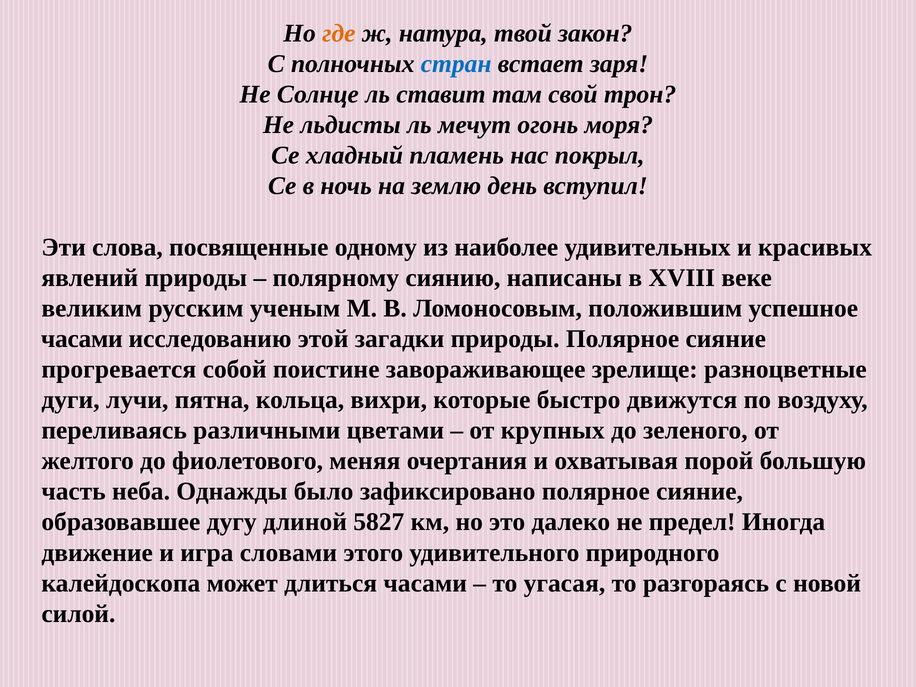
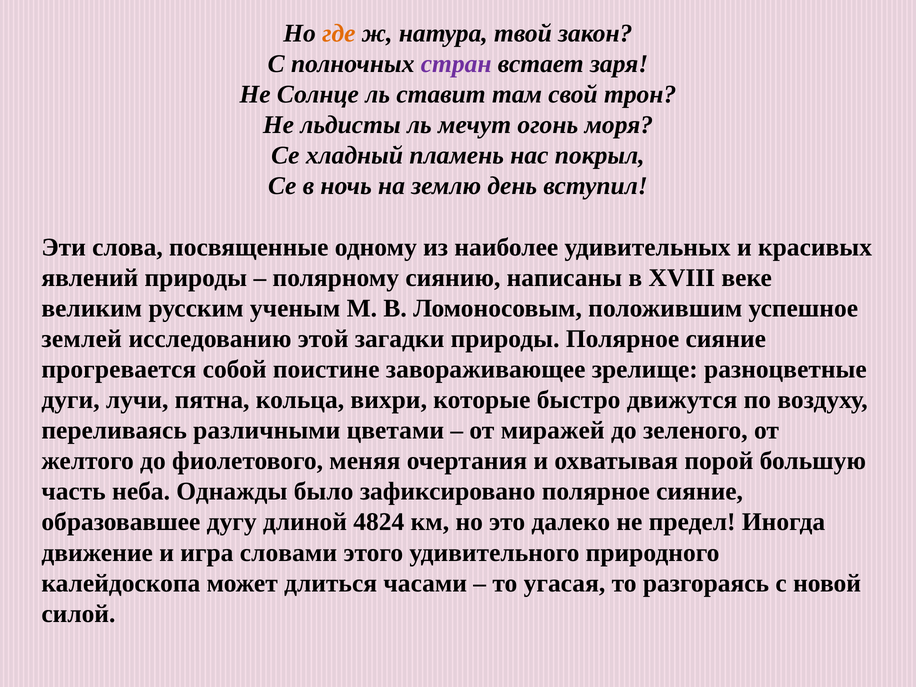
стран colour: blue -> purple
часами at (82, 339): часами -> землей
крупных: крупных -> миражей
5827: 5827 -> 4824
